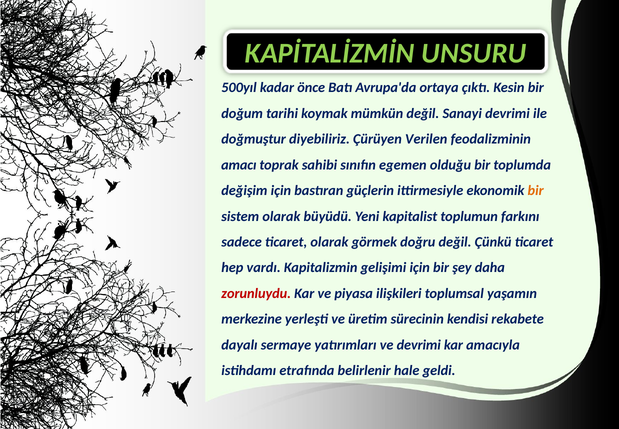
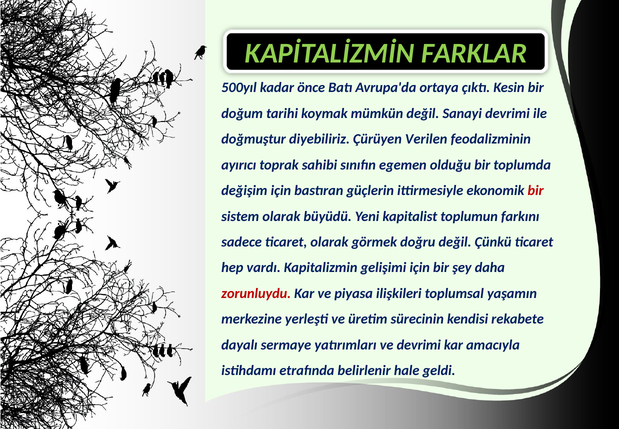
UNSURU: UNSURU -> FARKLAR
amacı: amacı -> ayırıcı
bir at (536, 190) colour: orange -> red
